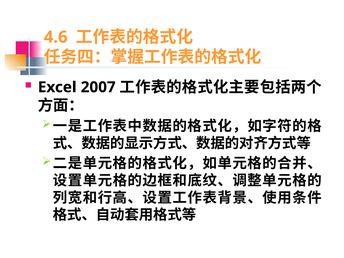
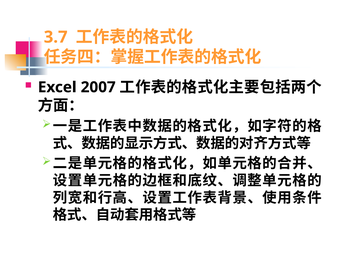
4.6: 4.6 -> 3.7
